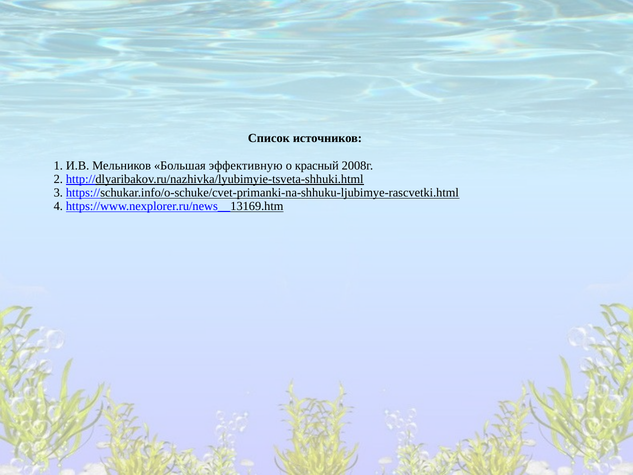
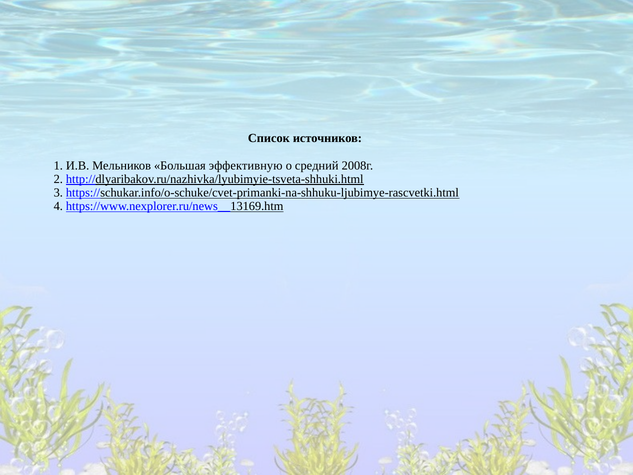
красный: красный -> средний
